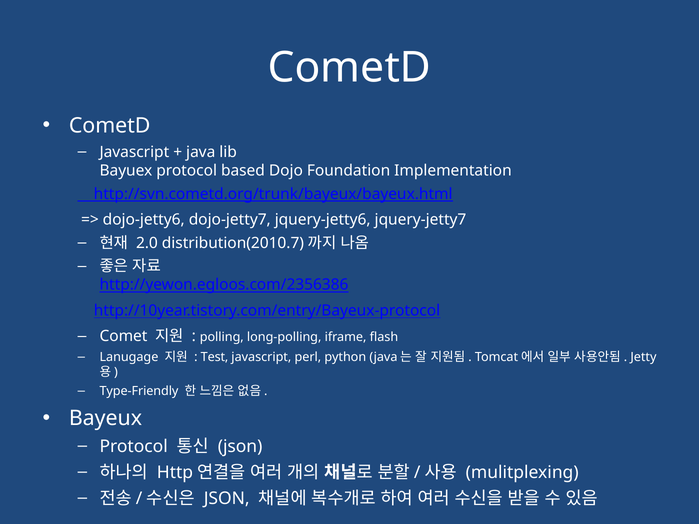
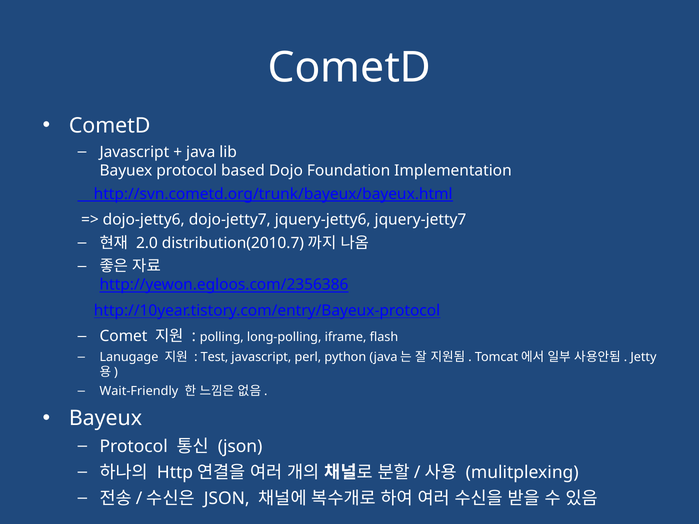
Type-Friendly: Type-Friendly -> Wait-Friendly
